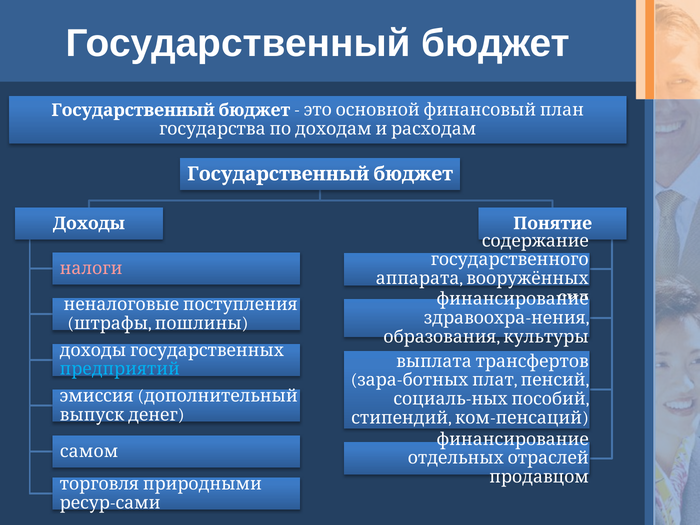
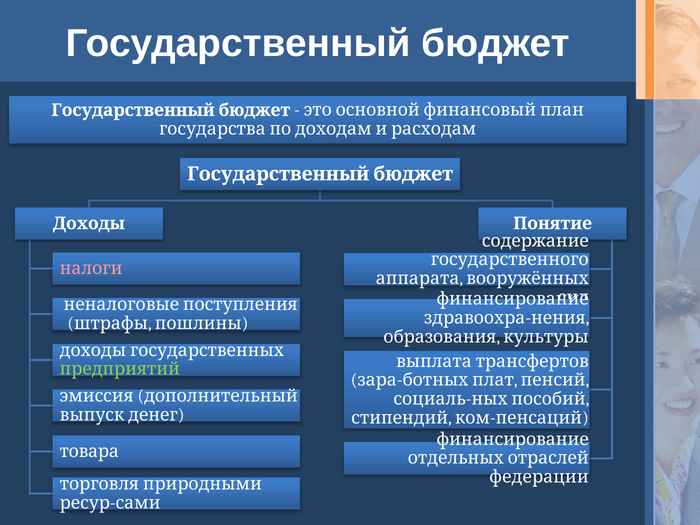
предприятий colour: light blue -> light green
самом: самом -> товара
продавцом: продавцом -> федерации
